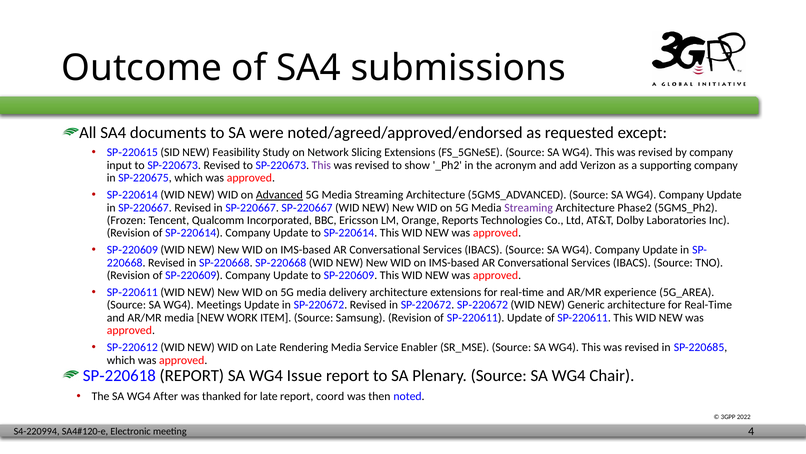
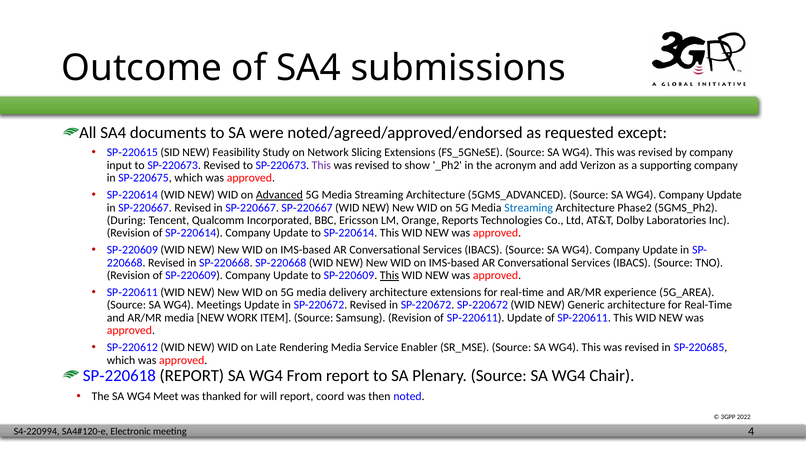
Streaming at (529, 207) colour: purple -> blue
Frozen: Frozen -> During
This at (389, 275) underline: none -> present
Issue: Issue -> From
After: After -> Meet
for late: late -> will
